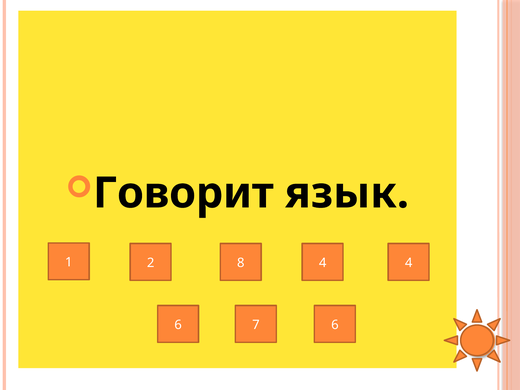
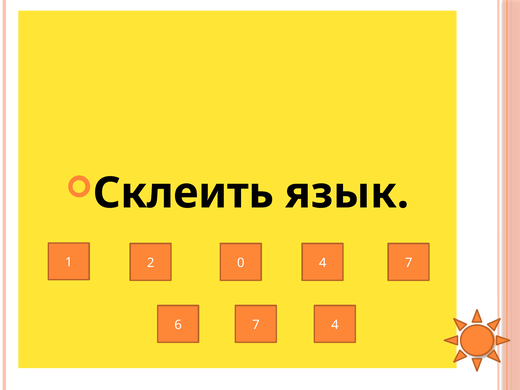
Говорит: Говорит -> Склеить
8: 8 -> 0
4 4: 4 -> 7
7 6: 6 -> 4
